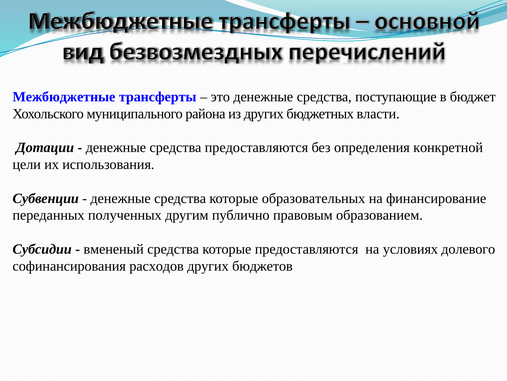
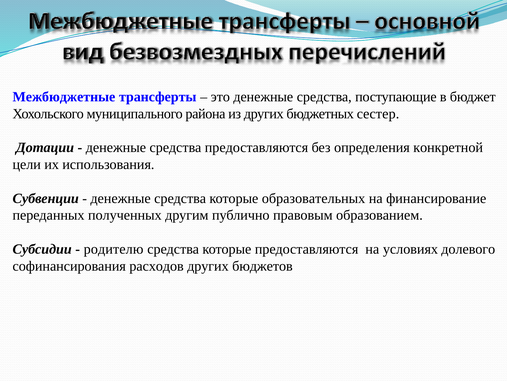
власти: власти -> сестер
вмененый: вмененый -> родителю
